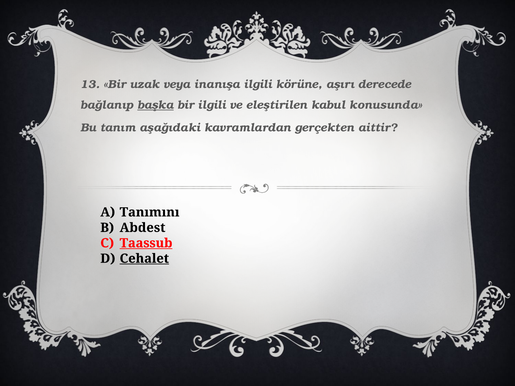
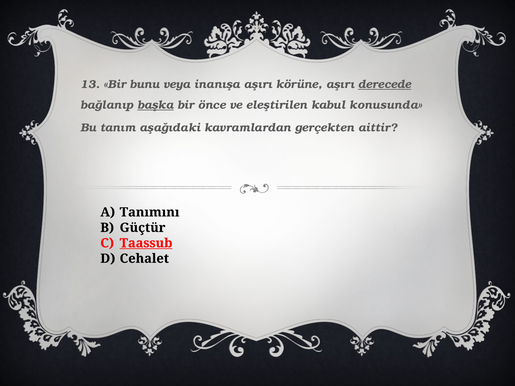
uzak: uzak -> bunu
inanışa ilgili: ilgili -> aşırı
derecede underline: none -> present
bir ilgili: ilgili -> önce
Abdest: Abdest -> Güçtür
Cehalet underline: present -> none
